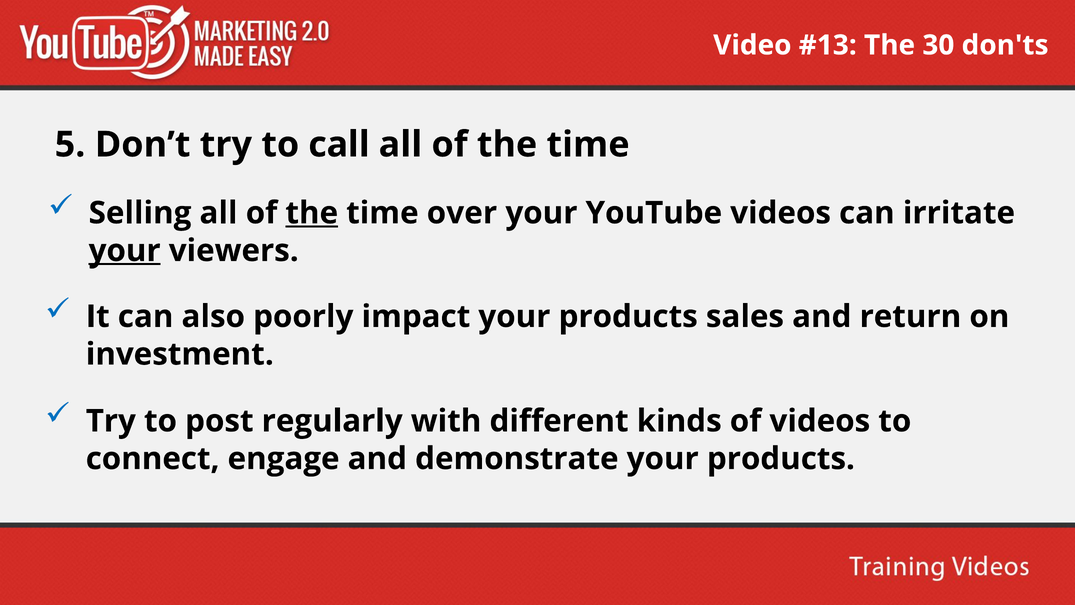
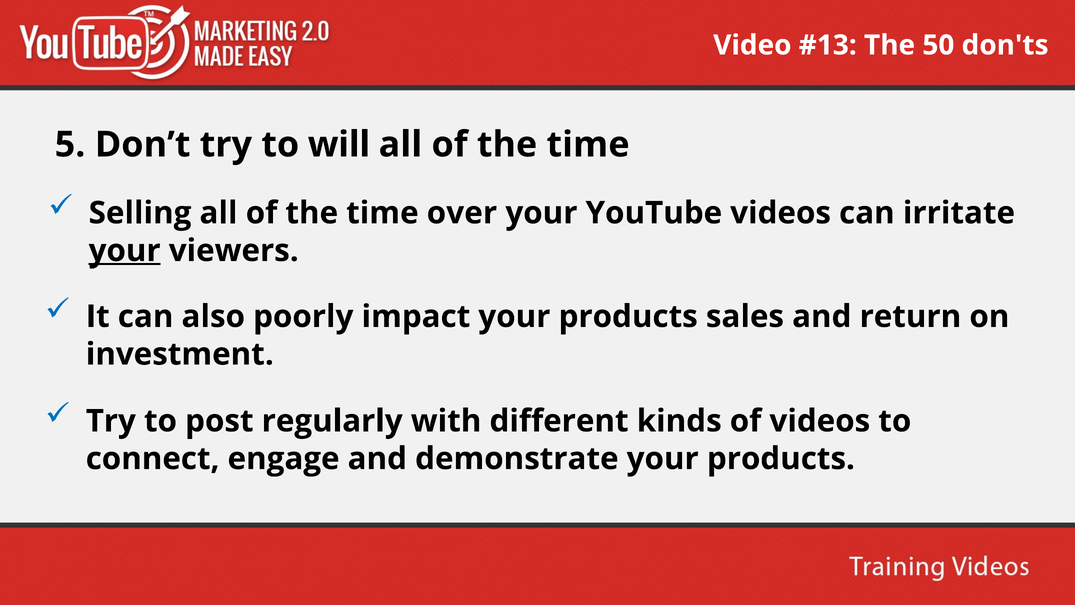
30: 30 -> 50
call: call -> will
the at (312, 213) underline: present -> none
